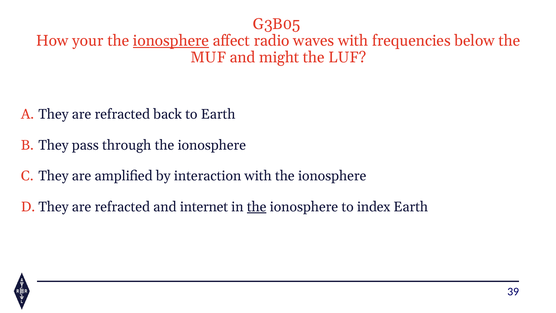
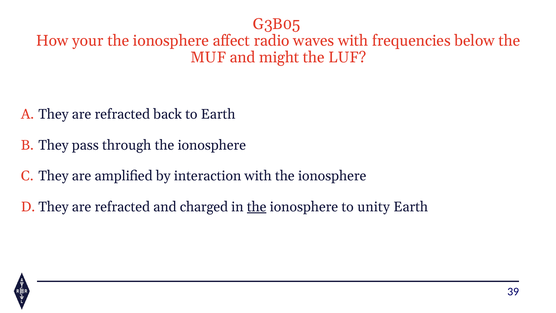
ionosphere at (171, 41) underline: present -> none
internet: internet -> charged
index: index -> unity
